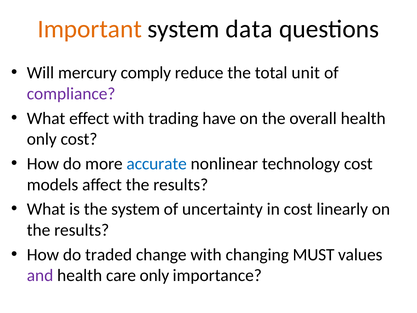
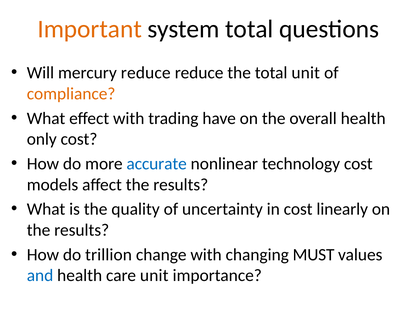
system data: data -> total
mercury comply: comply -> reduce
compliance colour: purple -> orange
the system: system -> quality
traded: traded -> trillion
and colour: purple -> blue
care only: only -> unit
